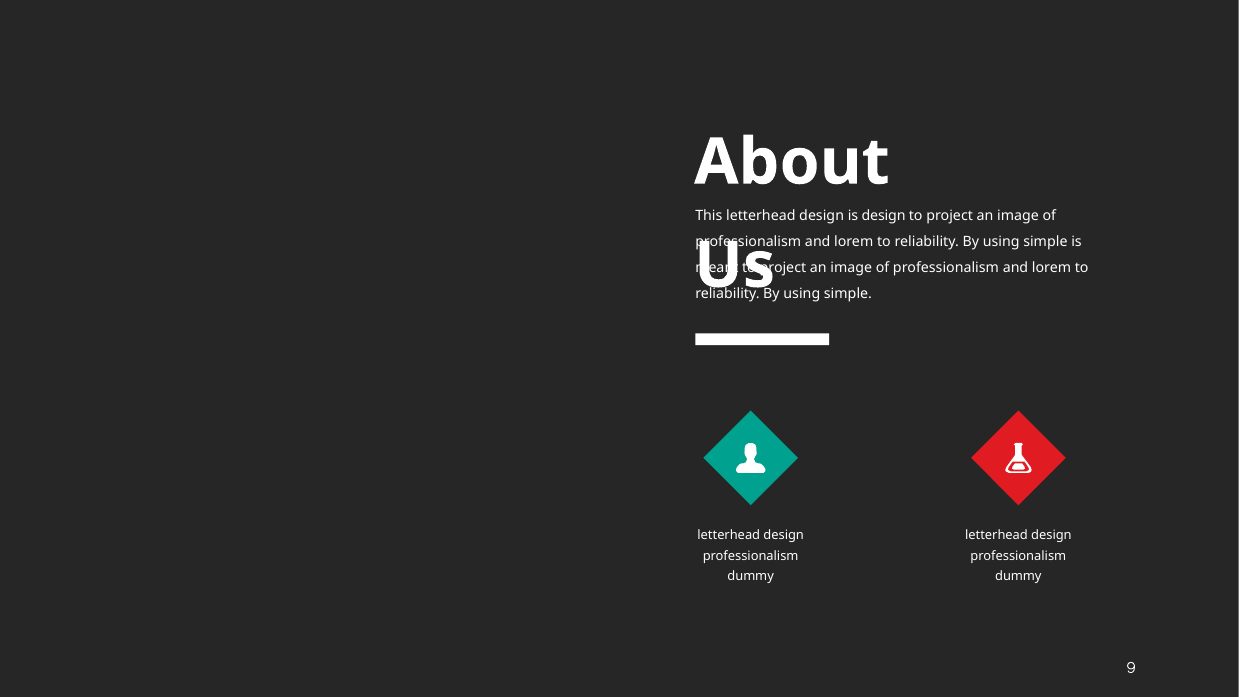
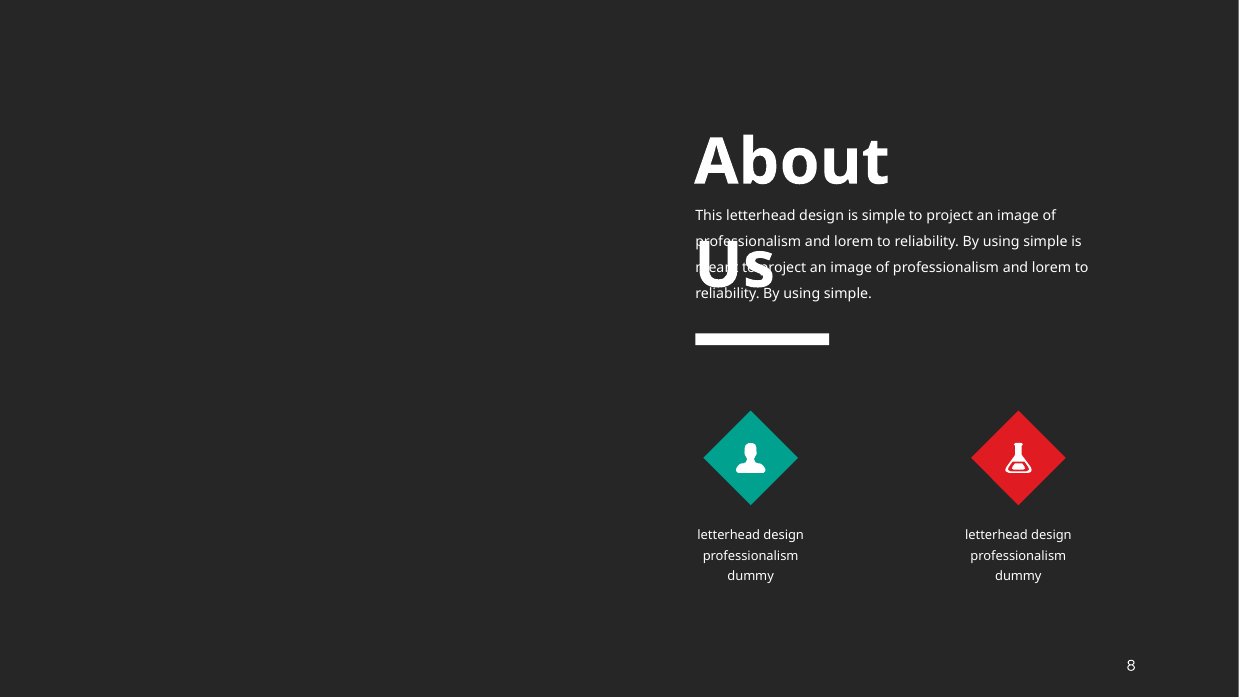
is design: design -> simple
9: 9 -> 8
